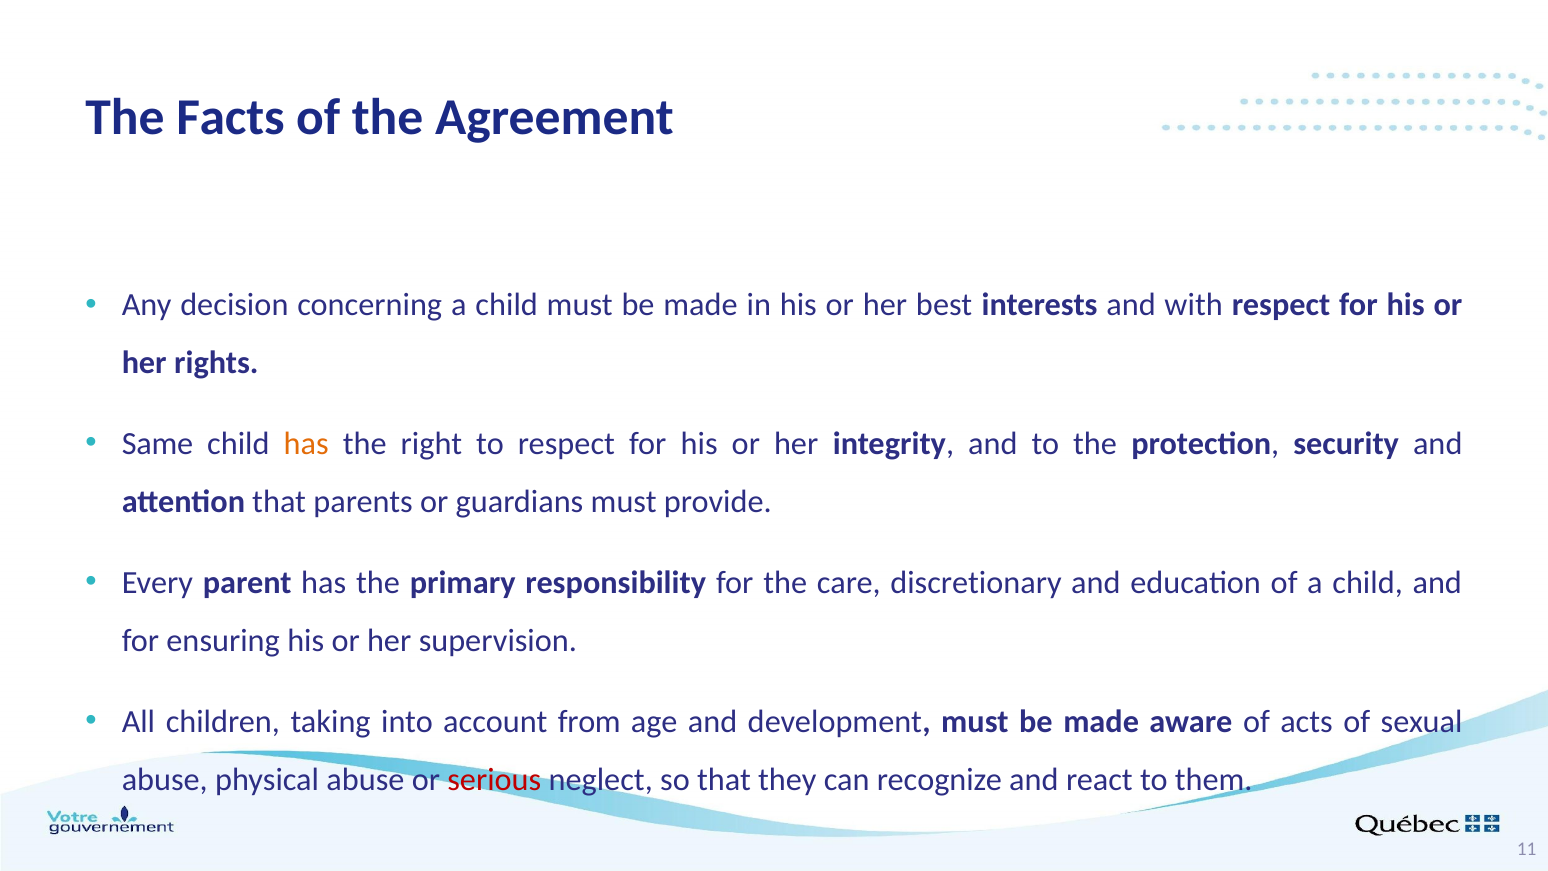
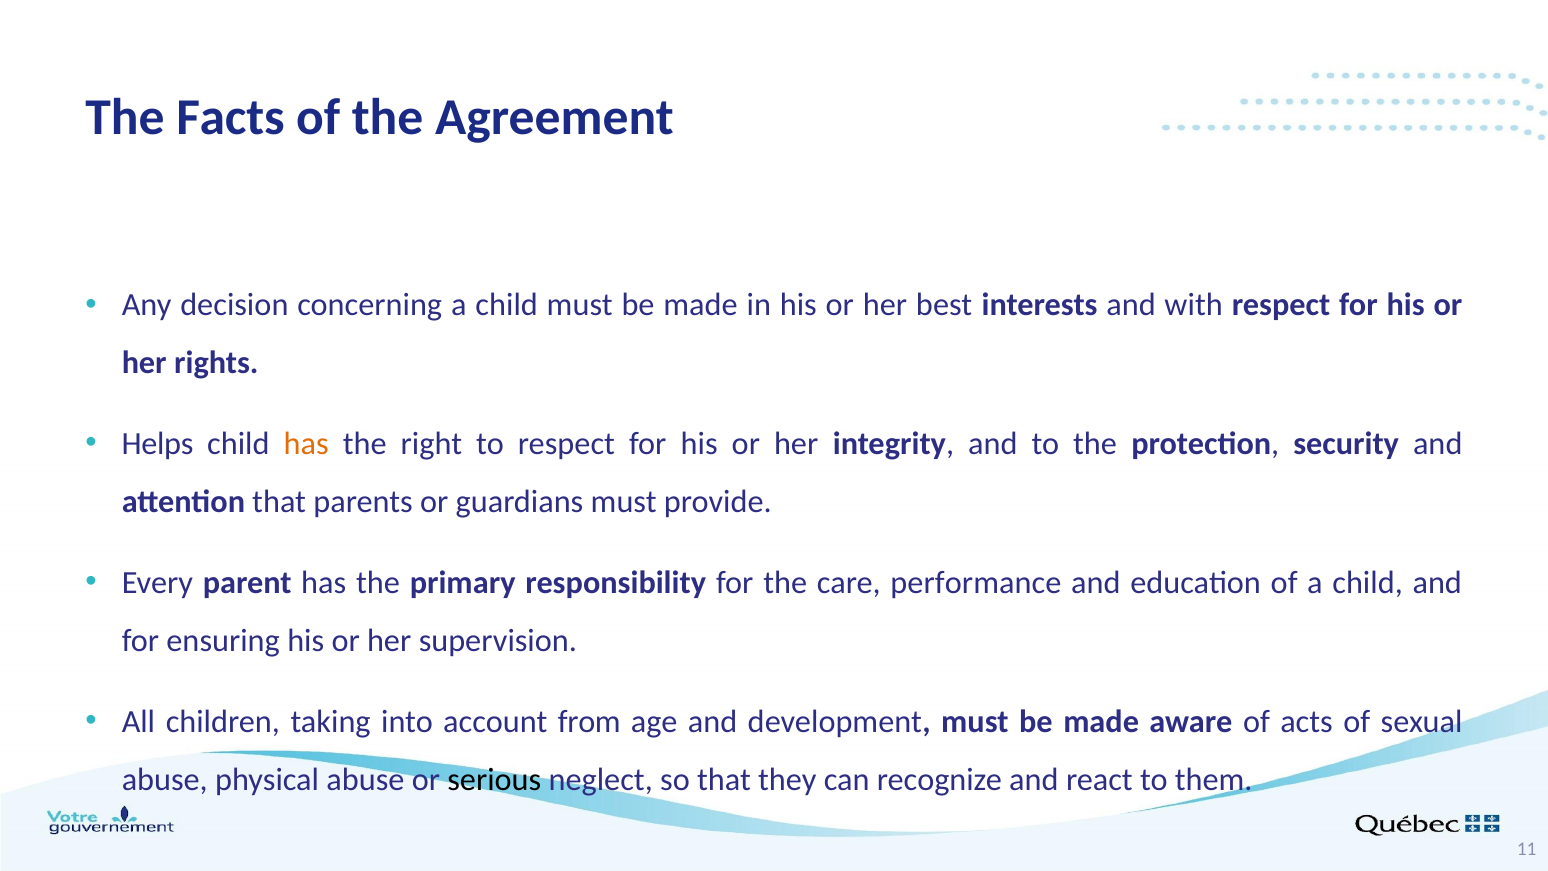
Same: Same -> Helps
discretionary: discretionary -> performance
serious colour: red -> black
